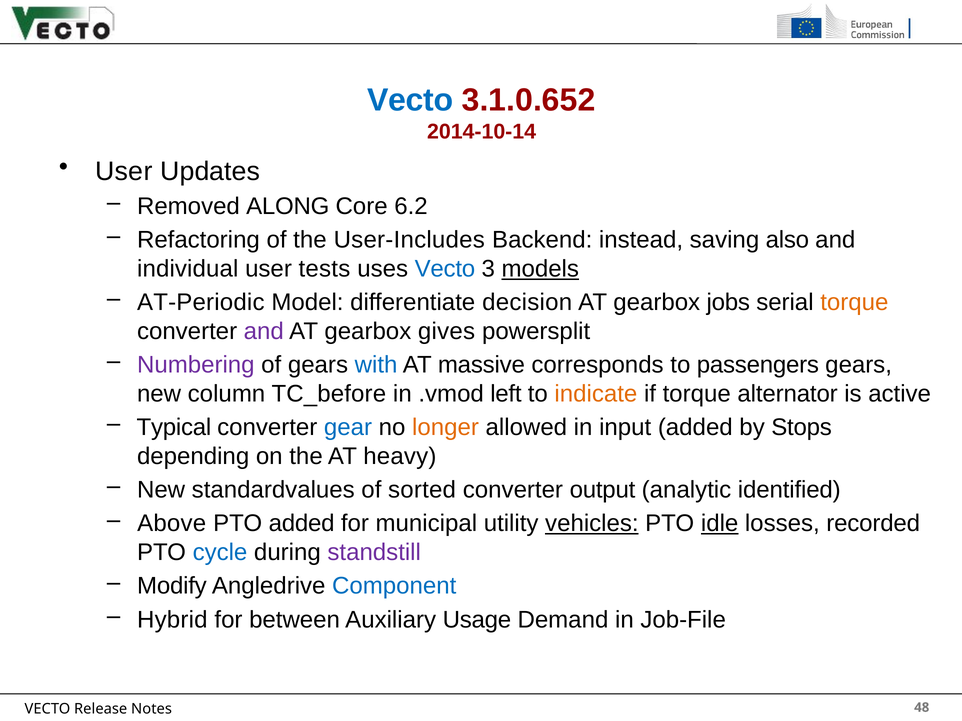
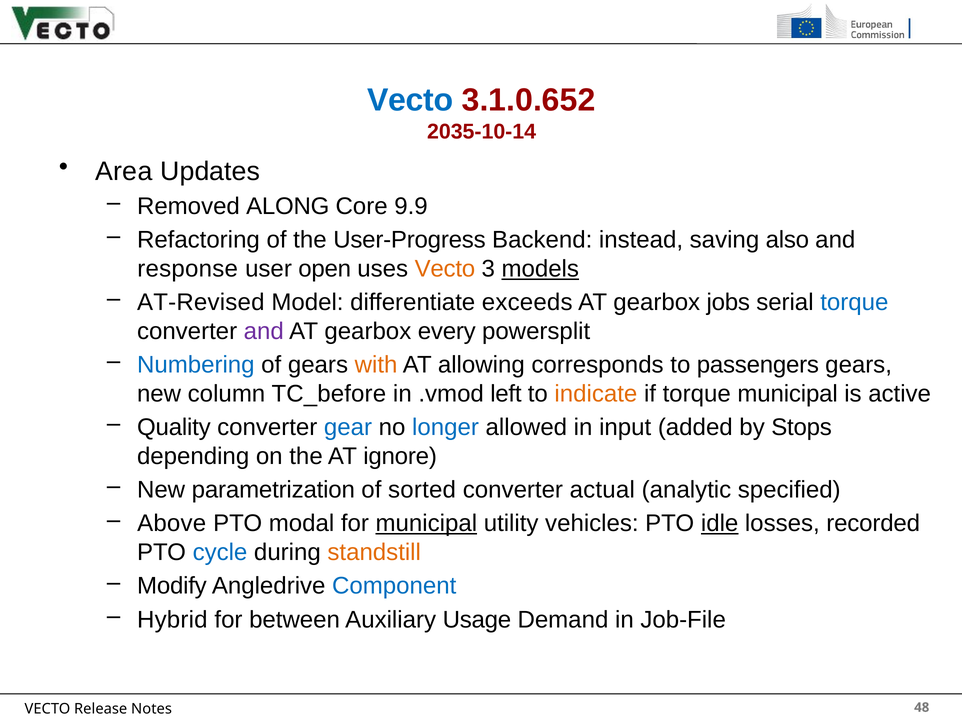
2014-10-14: 2014-10-14 -> 2035-10-14
User at (124, 171): User -> Area
6.2: 6.2 -> 9.9
User-Includes: User-Includes -> User-Progress
individual: individual -> response
tests: tests -> open
Vecto at (445, 269) colour: blue -> orange
AT-Periodic: AT-Periodic -> AT-Revised
decision: decision -> exceeds
torque at (854, 303) colour: orange -> blue
gives: gives -> every
Numbering colour: purple -> blue
with colour: blue -> orange
massive: massive -> allowing
torque alternator: alternator -> municipal
Typical: Typical -> Quality
longer colour: orange -> blue
heavy: heavy -> ignore
standardvalues: standardvalues -> parametrization
output: output -> actual
identified: identified -> specified
PTO added: added -> modal
municipal at (426, 524) underline: none -> present
vehicles underline: present -> none
standstill colour: purple -> orange
